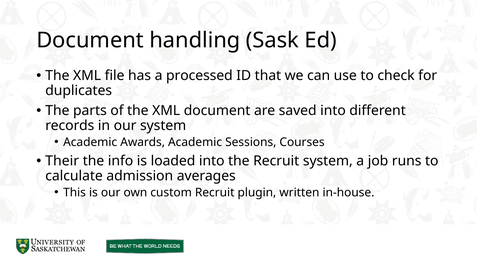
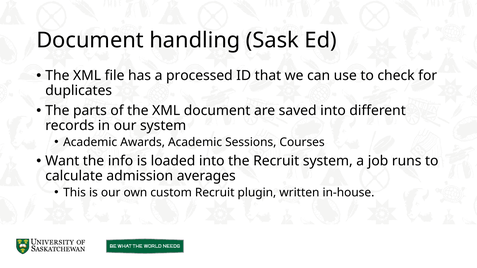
Their: Their -> Want
